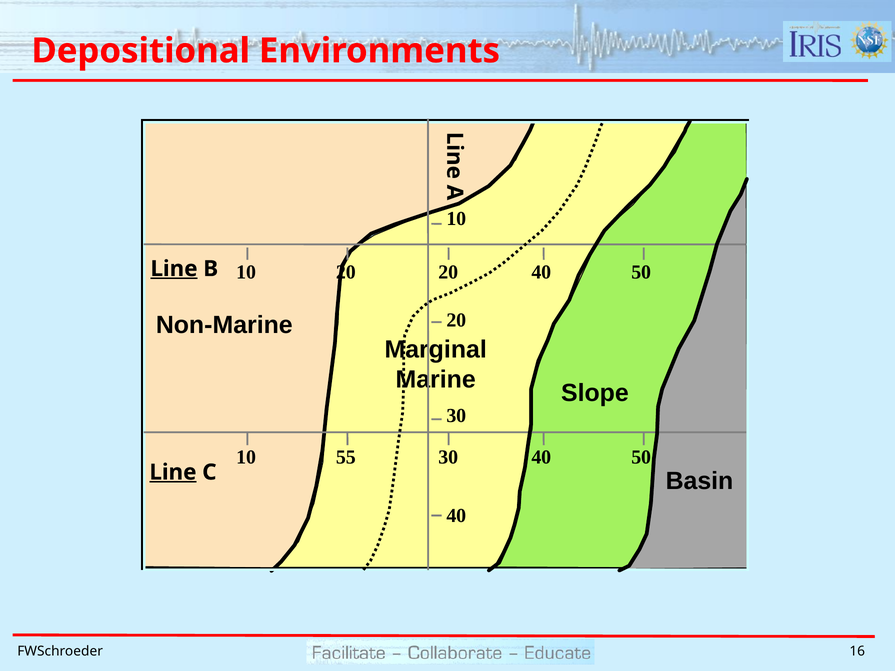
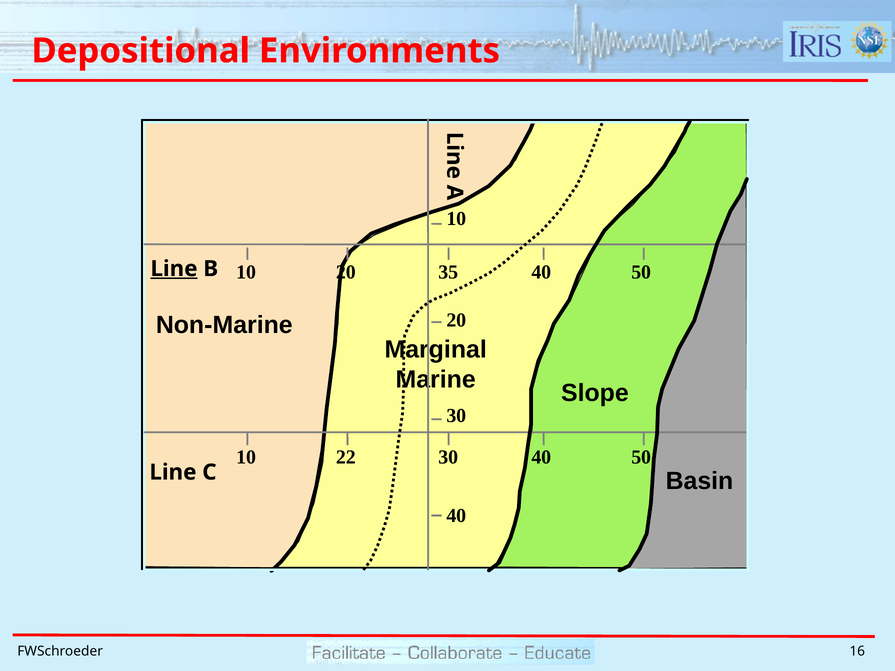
20 20: 20 -> 35
55: 55 -> 22
Line at (173, 472) underline: present -> none
